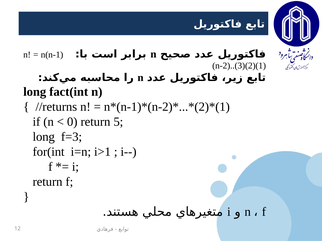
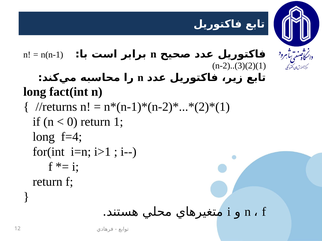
5: 5 -> 1
f=3: f=3 -> f=4
